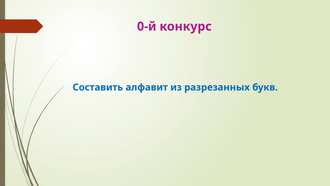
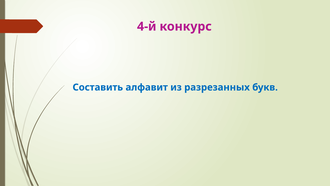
0-й: 0-й -> 4-й
